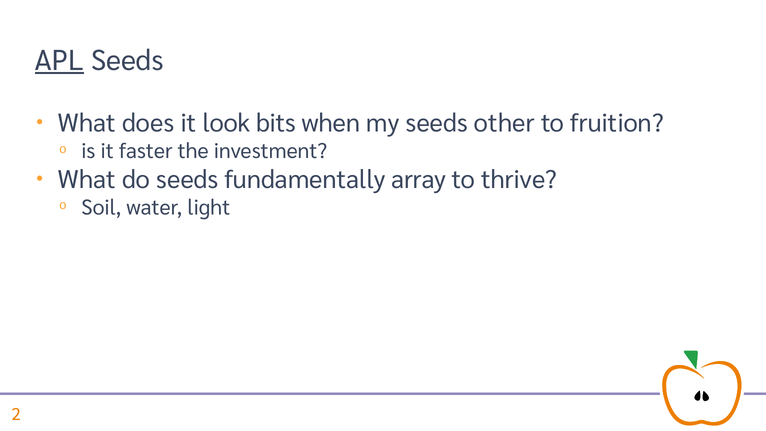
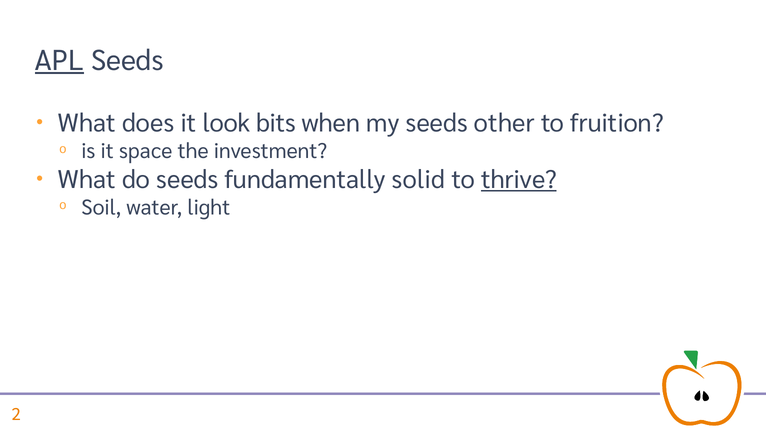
faster: faster -> space
array: array -> solid
thrive underline: none -> present
